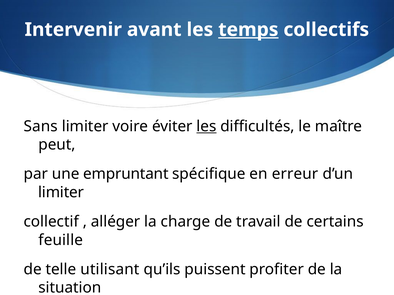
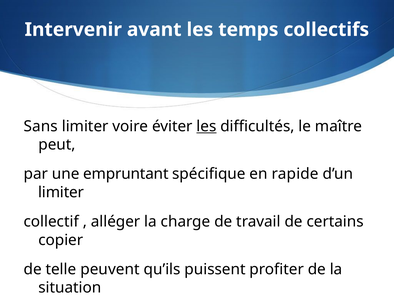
temps underline: present -> none
erreur: erreur -> rapide
feuille: feuille -> copier
utilisant: utilisant -> peuvent
